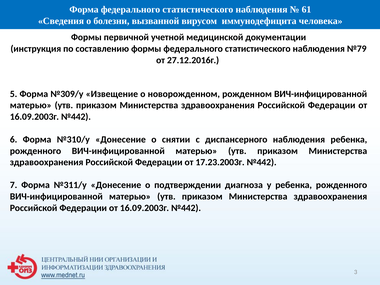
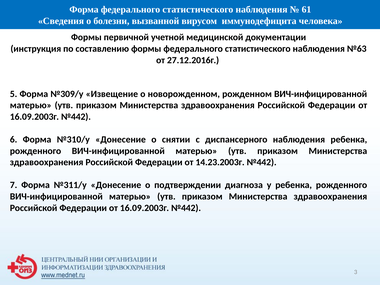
№79: №79 -> №63
17.23.2003г: 17.23.2003г -> 14.23.2003г
